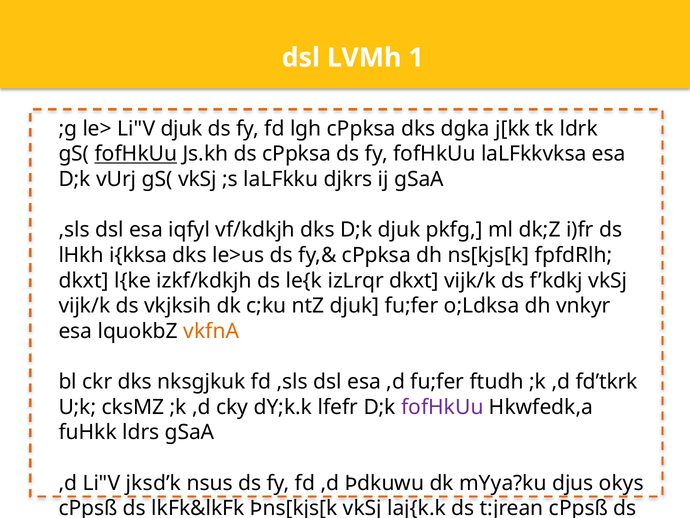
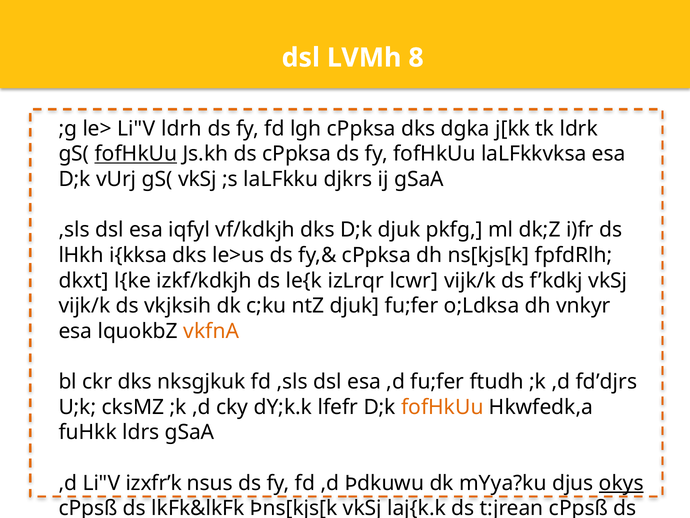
1: 1 -> 8
Li"V djuk: djuk -> ldrh
izLrqr dkxt: dkxt -> lcwr
fd’tkrk: fd’tkrk -> fd’djrs
fofHkUu at (442, 407) colour: purple -> orange
jksd’k: jksd’k -> izxfr’k
okys underline: none -> present
